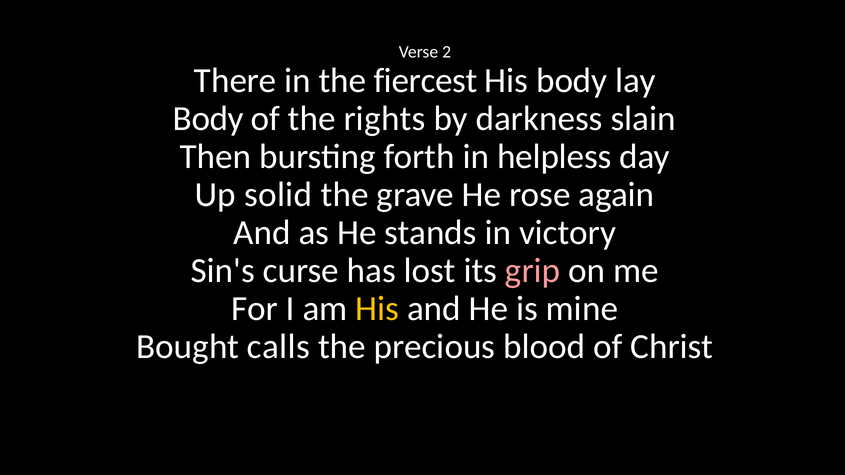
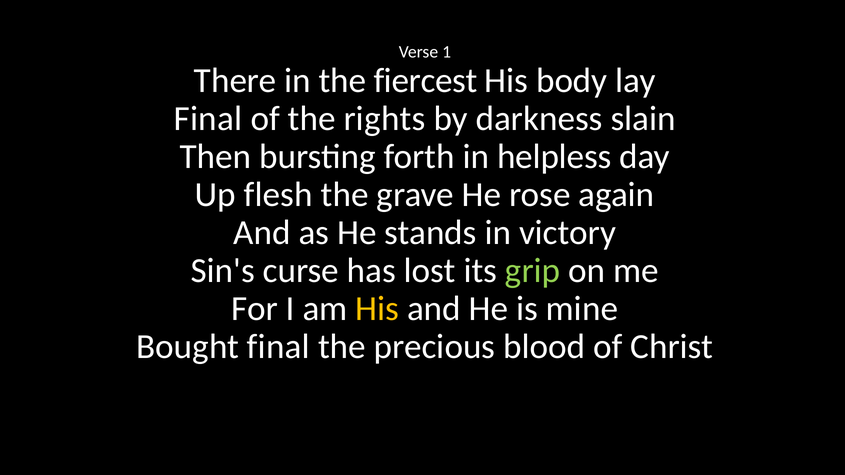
2: 2 -> 1
Body at (208, 119): Body -> Final
solid: solid -> flesh
grip colour: pink -> light green
Bought calls: calls -> final
